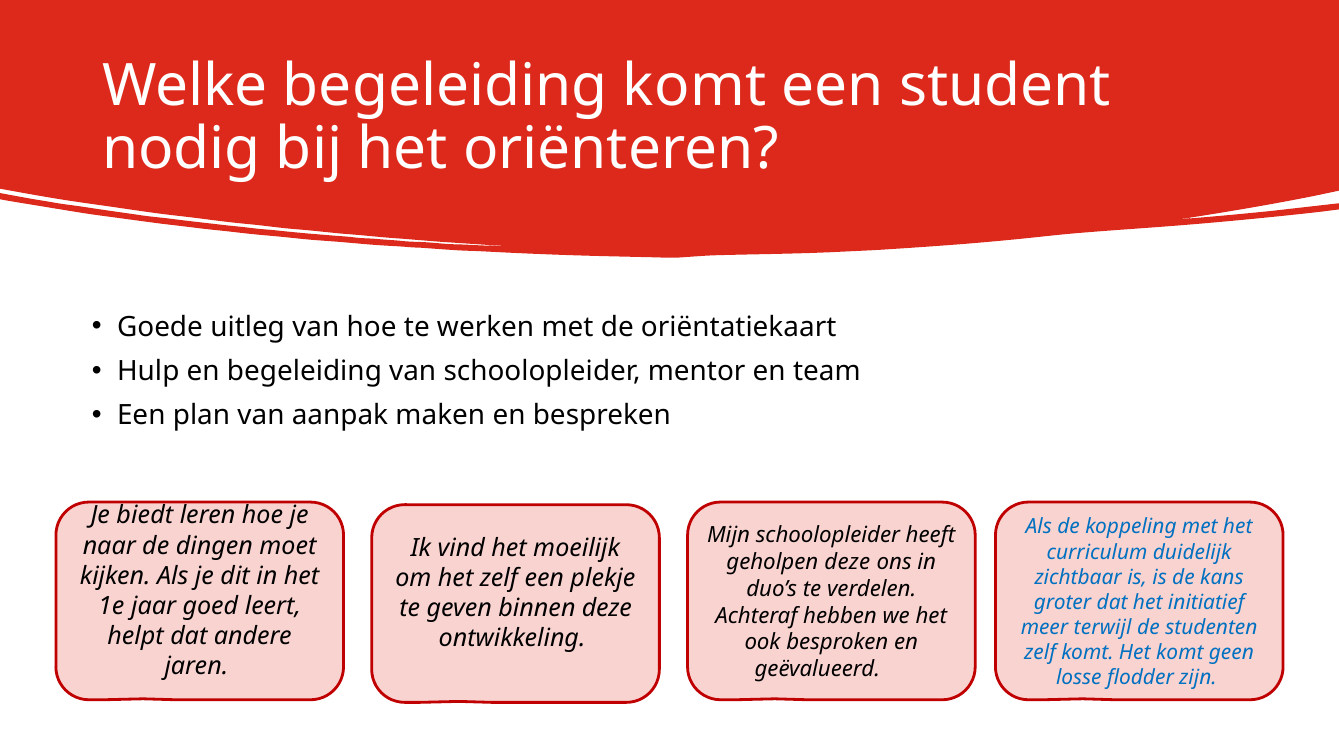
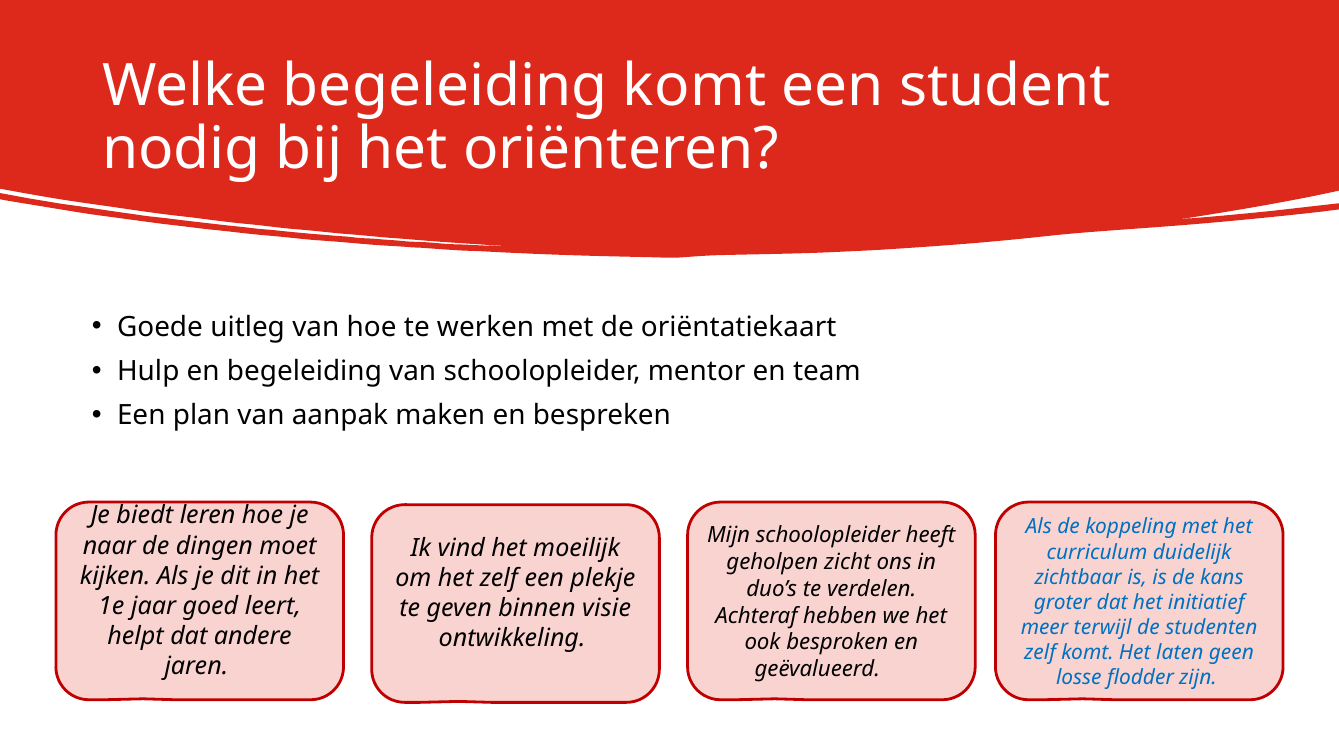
geholpen deze: deze -> zicht
binnen deze: deze -> visie
Het komt: komt -> laten
